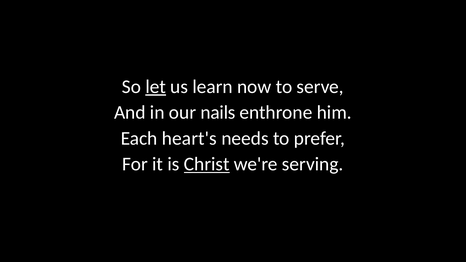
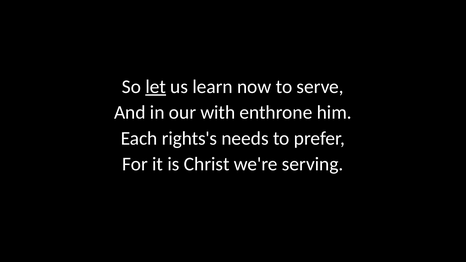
nails: nails -> with
heart's: heart's -> rights's
Christ underline: present -> none
